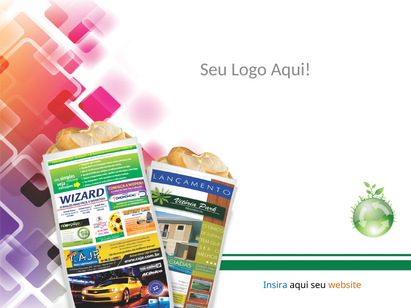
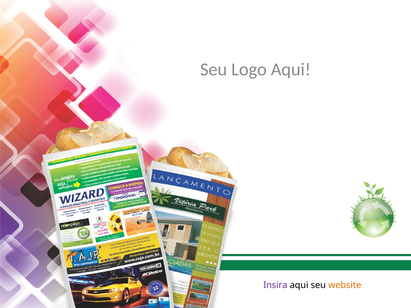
Insira colour: blue -> purple
